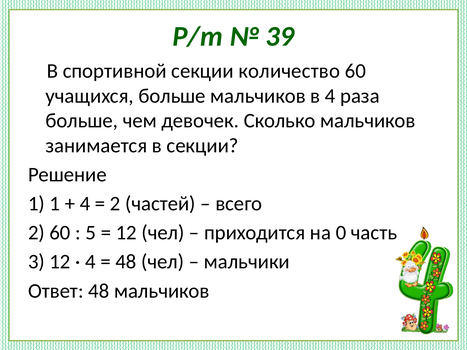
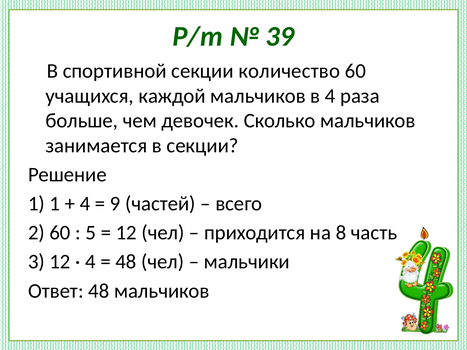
учащихся больше: больше -> каждой
2 at (115, 204): 2 -> 9
0: 0 -> 8
